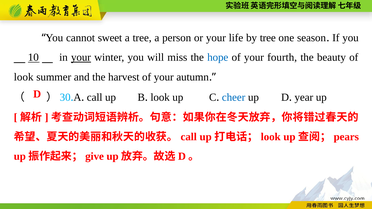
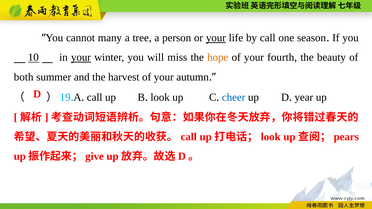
sweet: sweet -> many
your at (216, 38) underline: none -> present
by tree: tree -> call
hope colour: blue -> orange
look at (24, 77): look -> both
30: 30 -> 19
